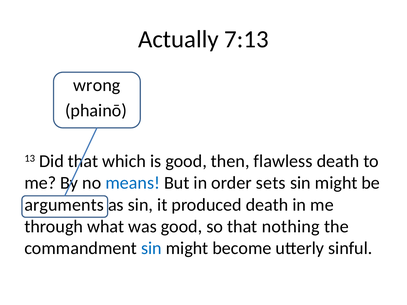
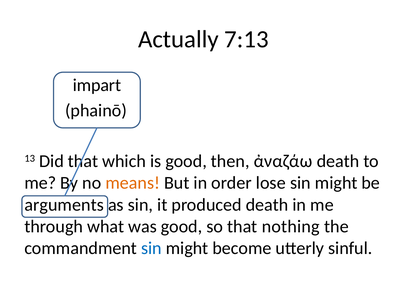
wrong: wrong -> impart
flawless: flawless -> ἀναζάω
means colour: blue -> orange
sets: sets -> lose
